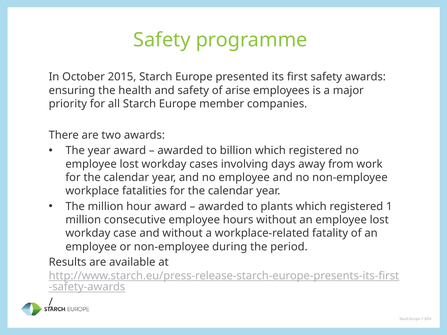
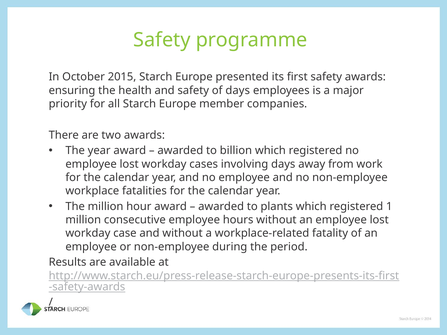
of arise: arise -> days
